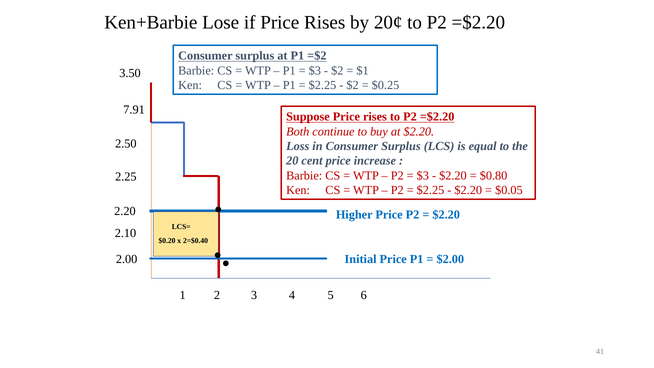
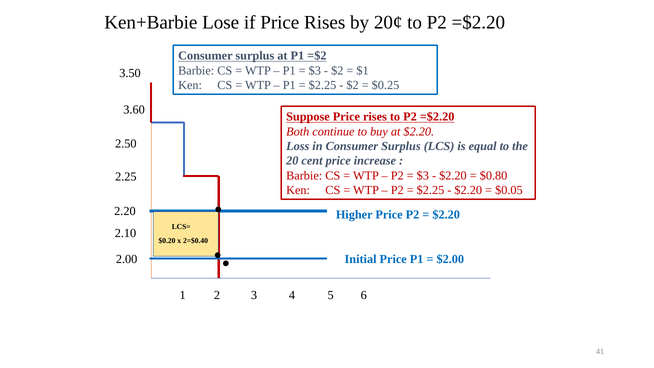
7.91: 7.91 -> 3.60
